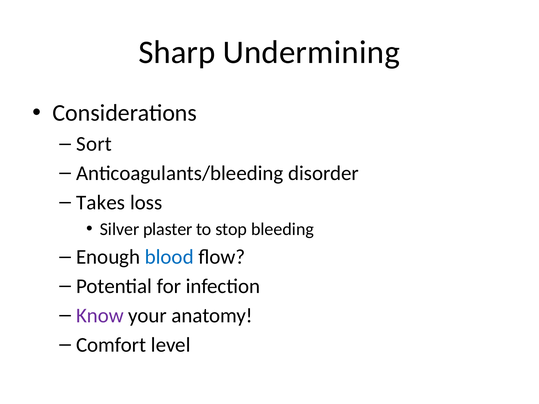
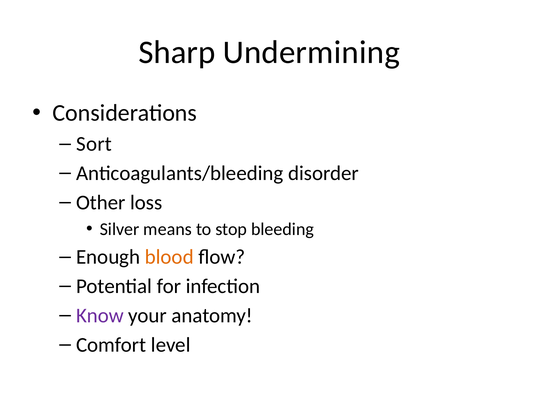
Takes: Takes -> Other
plaster: plaster -> means
blood colour: blue -> orange
